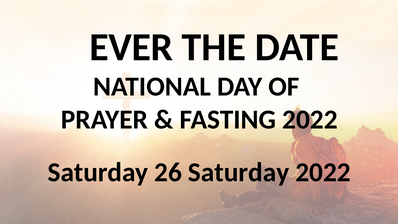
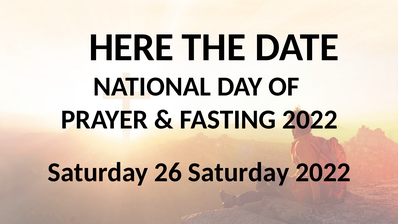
EVER: EVER -> HERE
